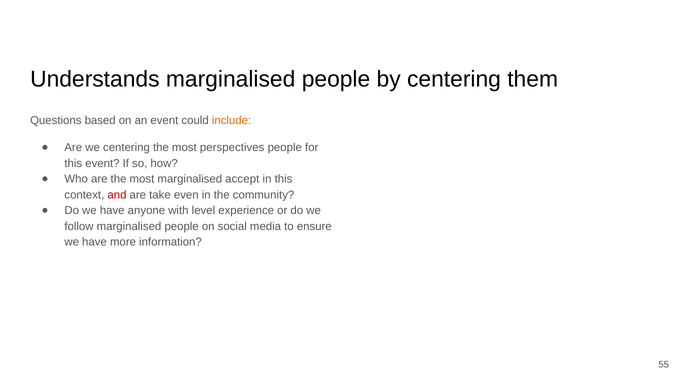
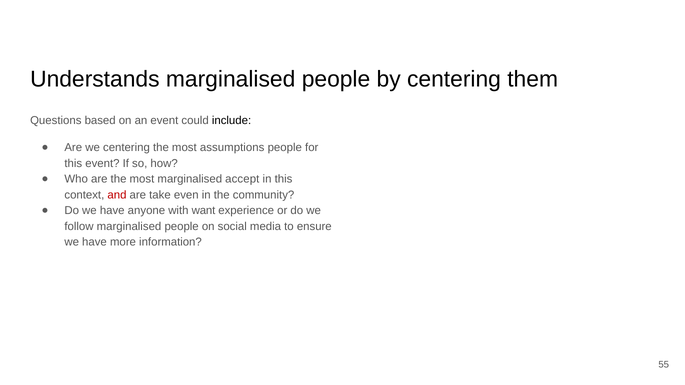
include colour: orange -> black
perspectives: perspectives -> assumptions
level: level -> want
